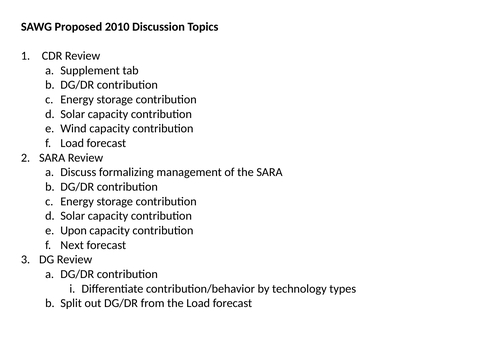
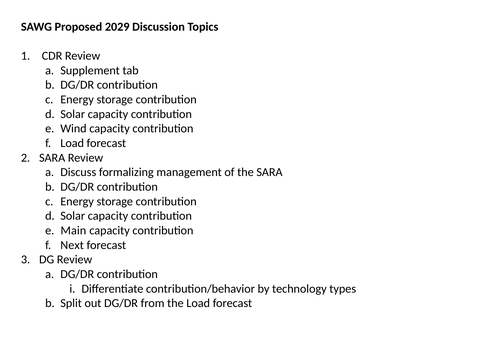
2010: 2010 -> 2029
Upon: Upon -> Main
